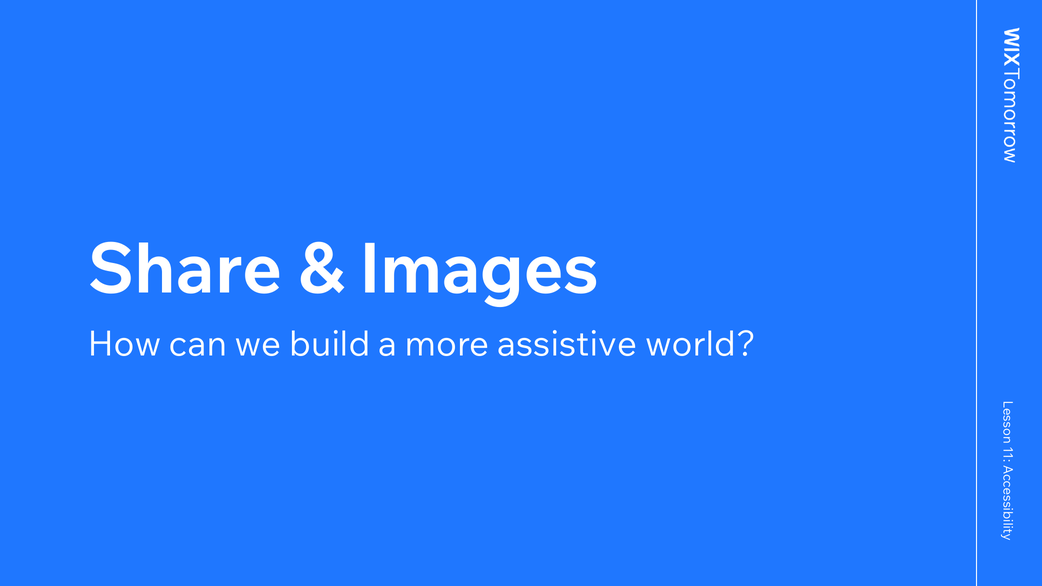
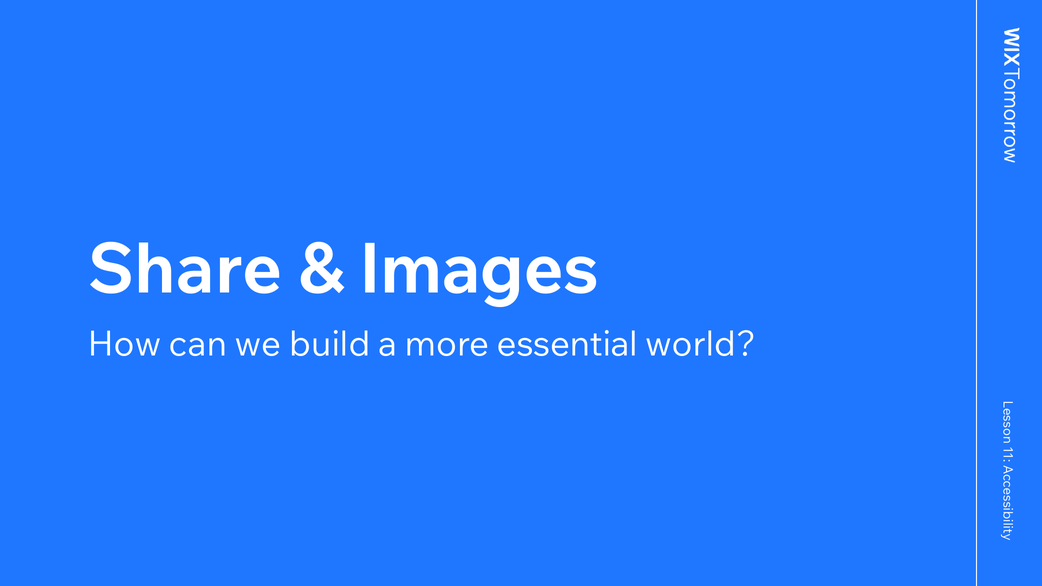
assistive: assistive -> essential
